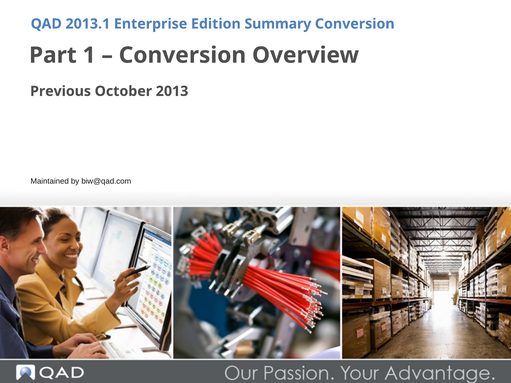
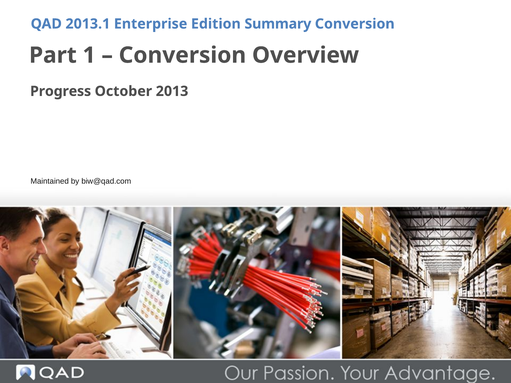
Previous: Previous -> Progress
